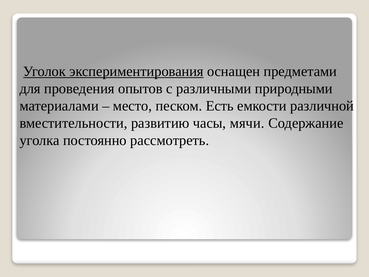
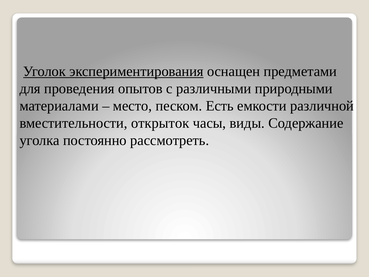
развитию: развитию -> открыток
мячи: мячи -> виды
